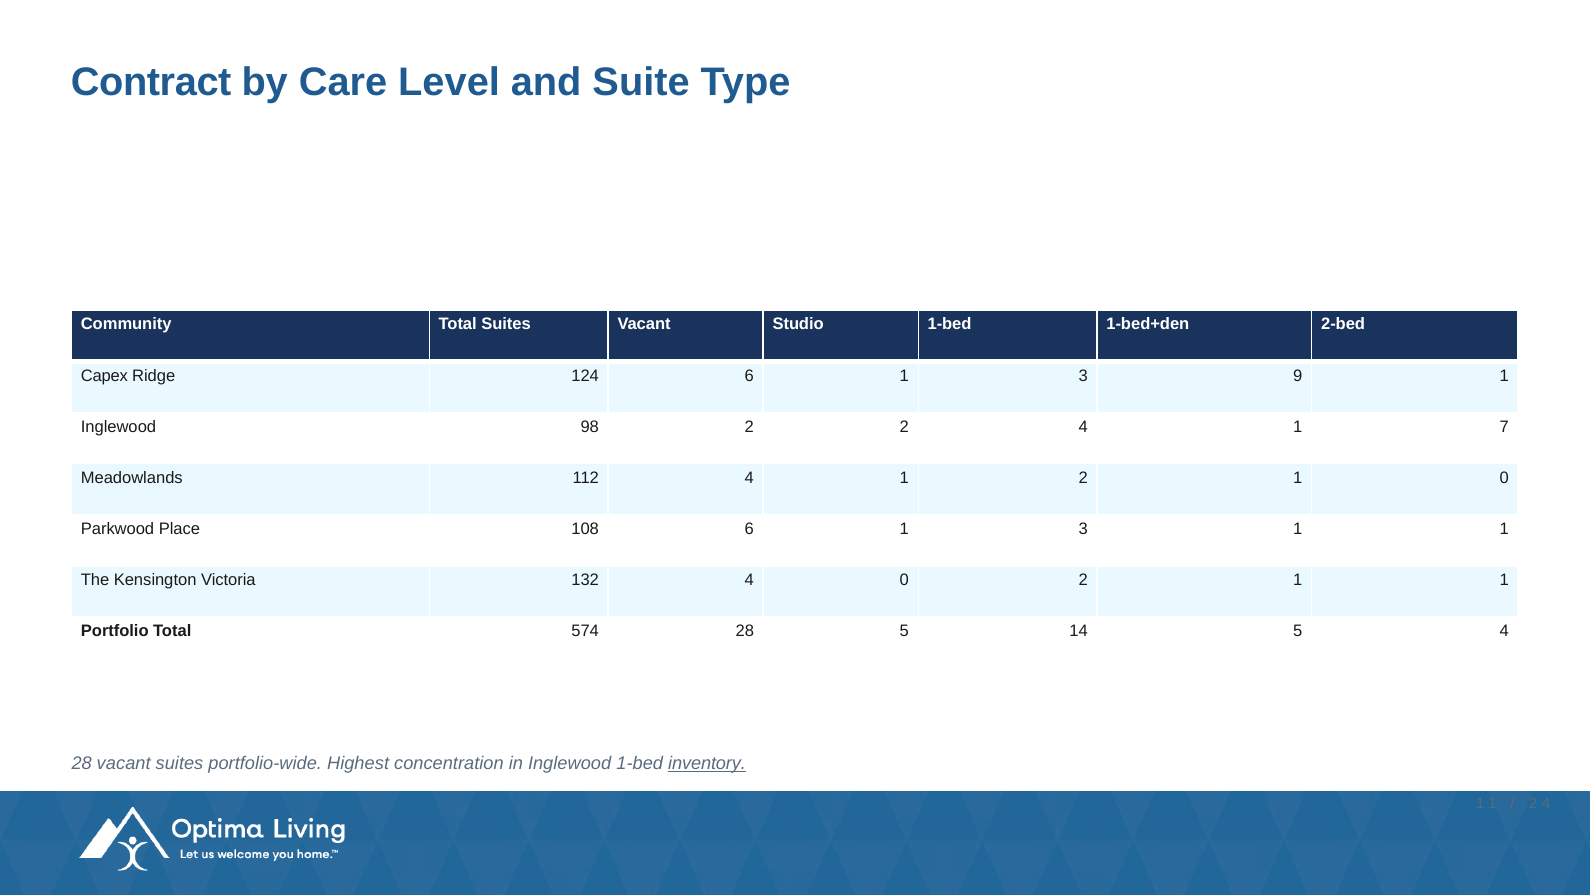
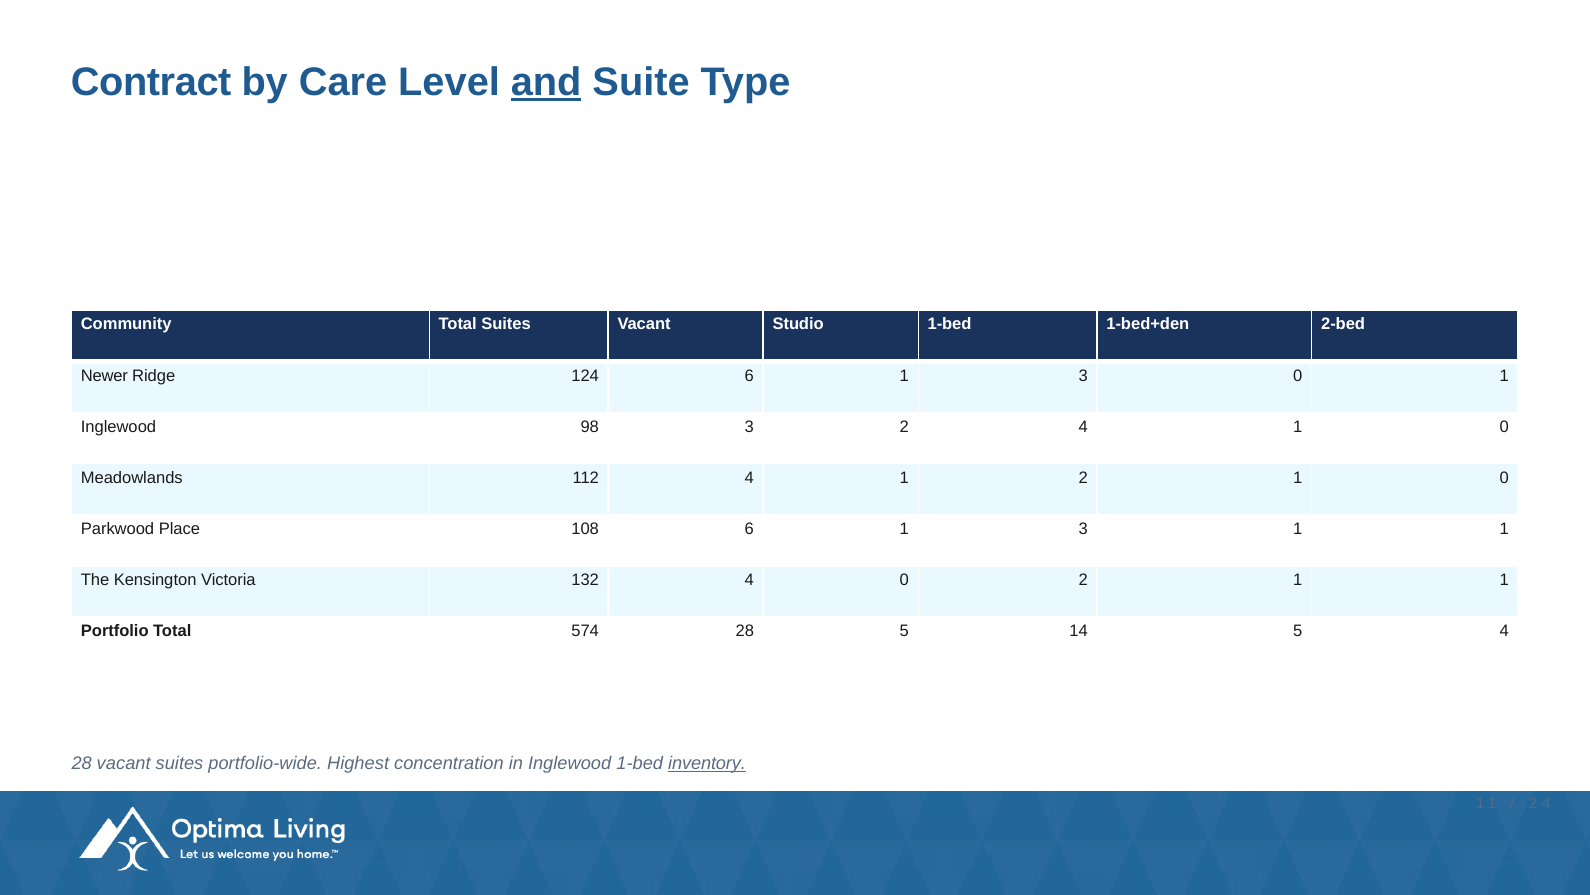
and underline: none -> present
Capex: Capex -> Newer
3 9: 9 -> 0
98 2: 2 -> 3
4 1 7: 7 -> 0
